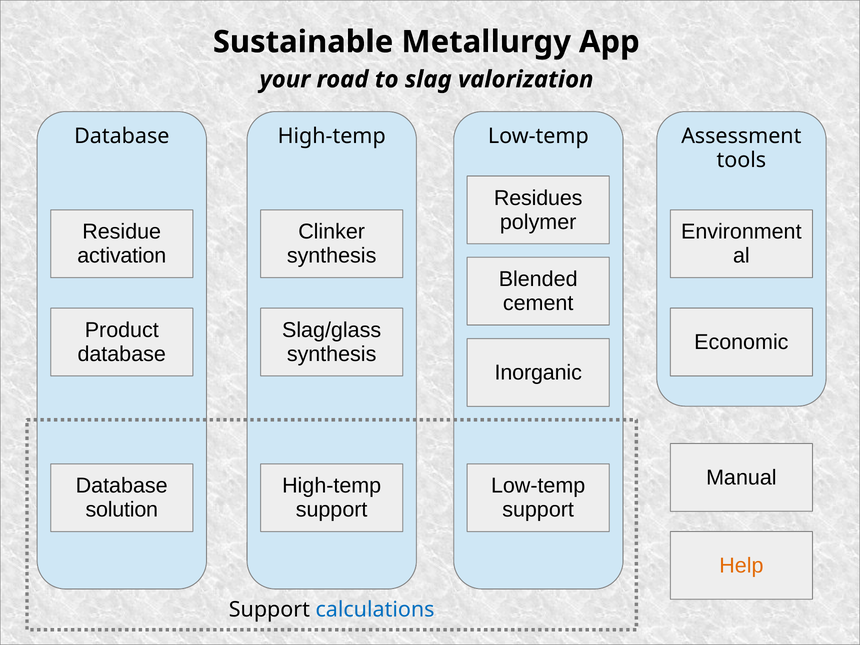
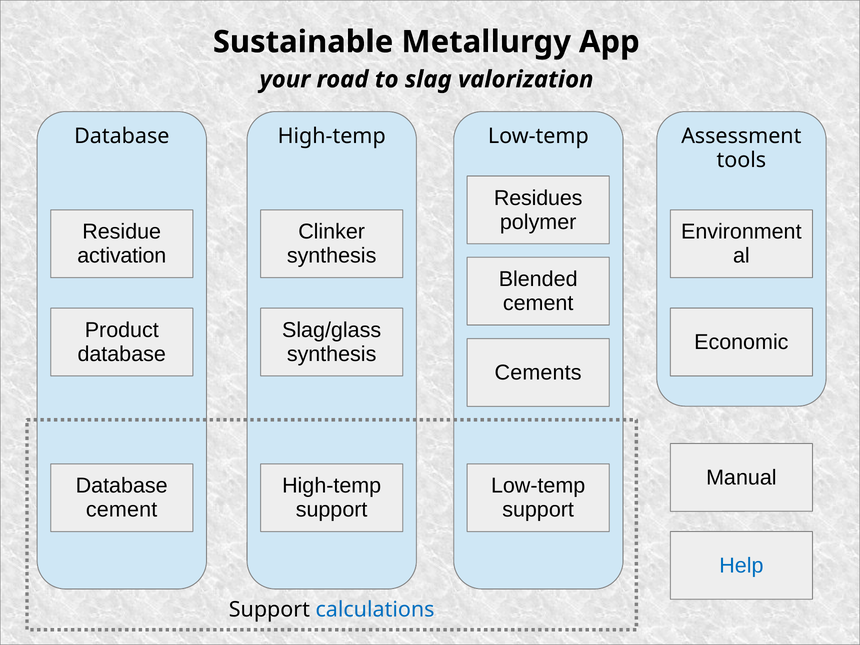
Inorganic: Inorganic -> Cements
solution at (122, 510): solution -> cement
Help colour: orange -> blue
